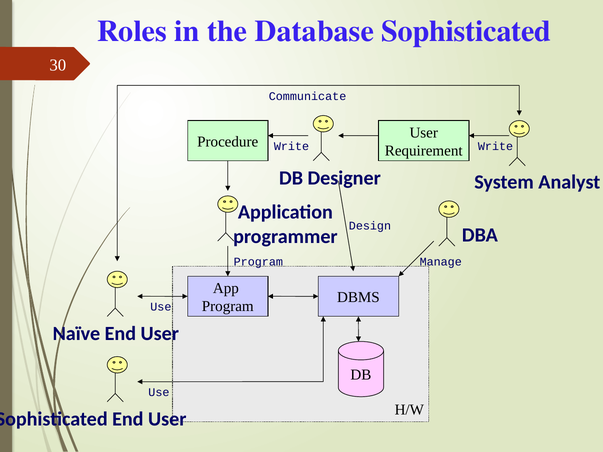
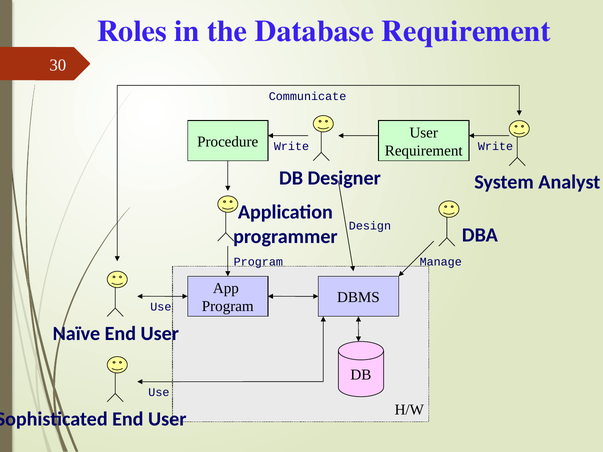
Database Sophisticated: Sophisticated -> Requirement
